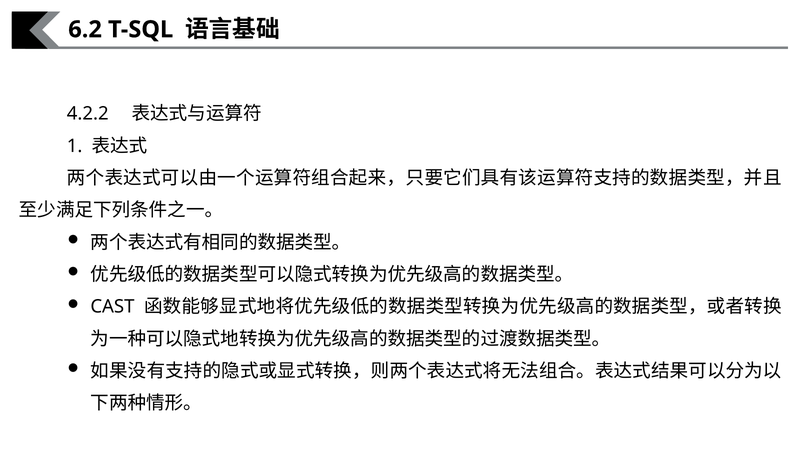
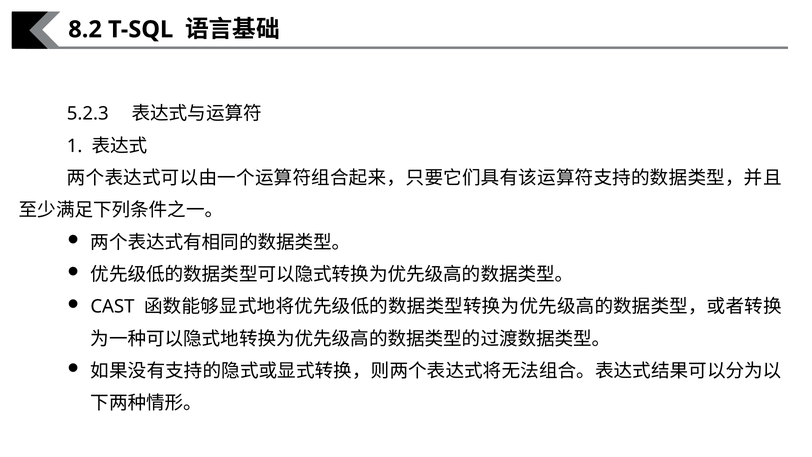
6.2: 6.2 -> 8.2
4.2.2: 4.2.2 -> 5.2.3
